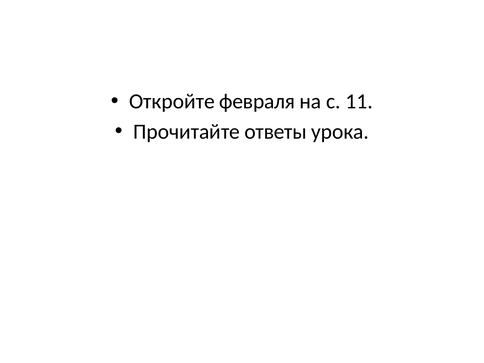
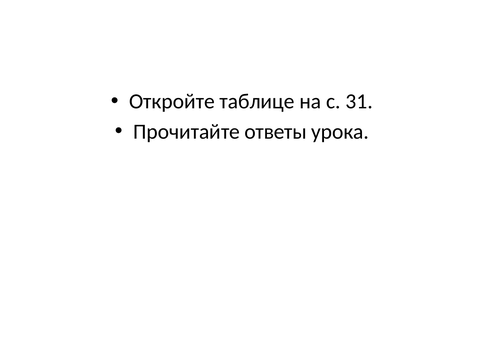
февраля: февраля -> таблице
11: 11 -> 31
